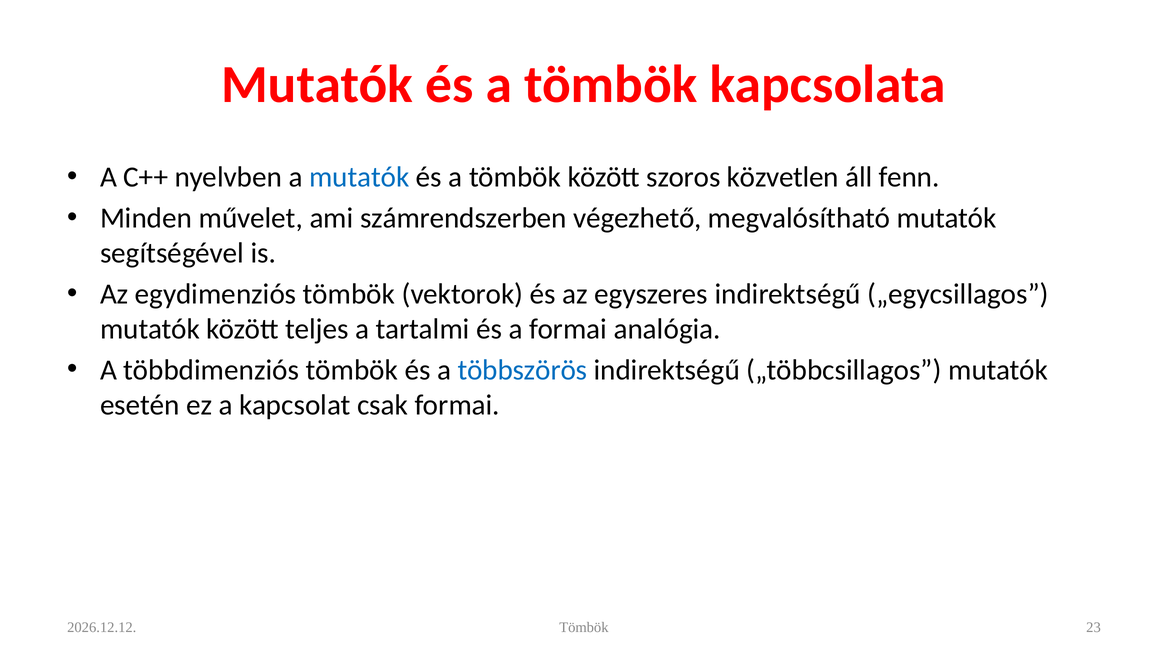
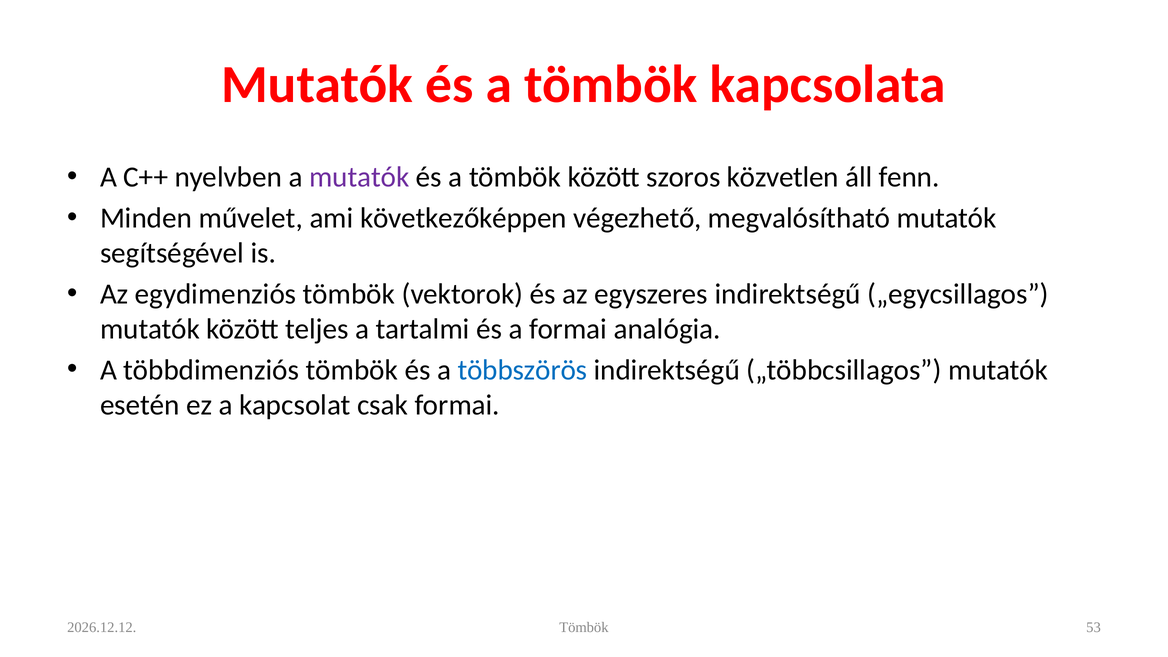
mutatók at (359, 177) colour: blue -> purple
számrendszerben: számrendszerben -> következőképpen
23: 23 -> 53
